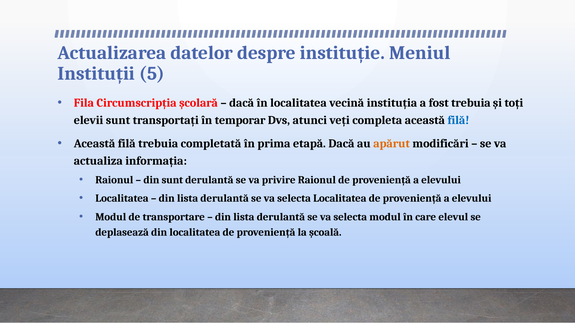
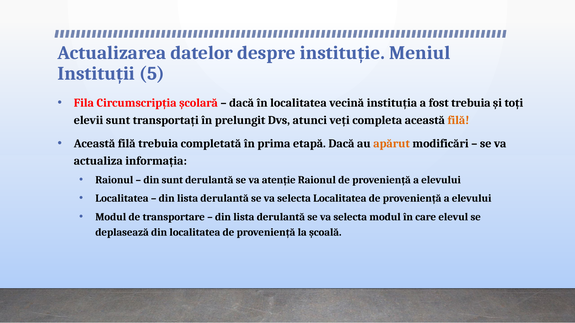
temporar: temporar -> prelungit
filă at (458, 120) colour: blue -> orange
privire: privire -> atenție
